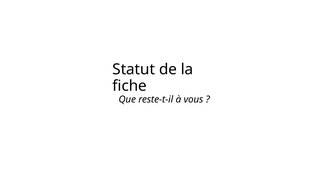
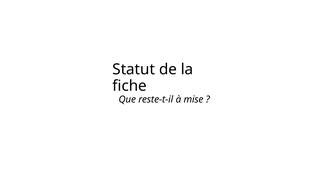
vous: vous -> mise
